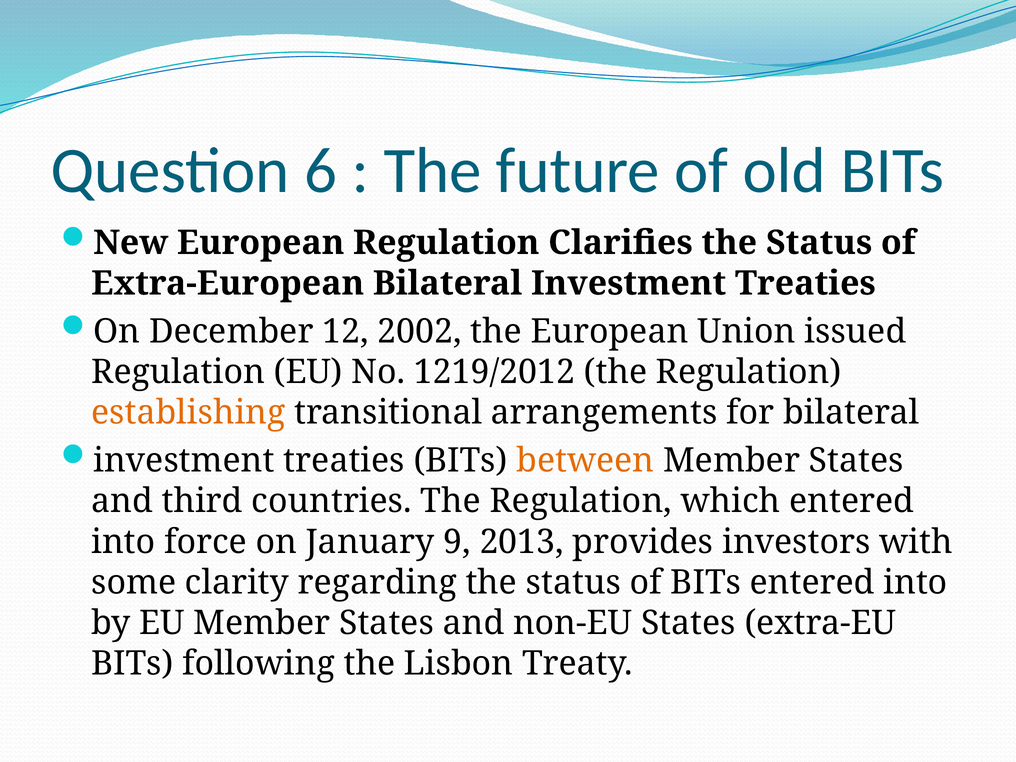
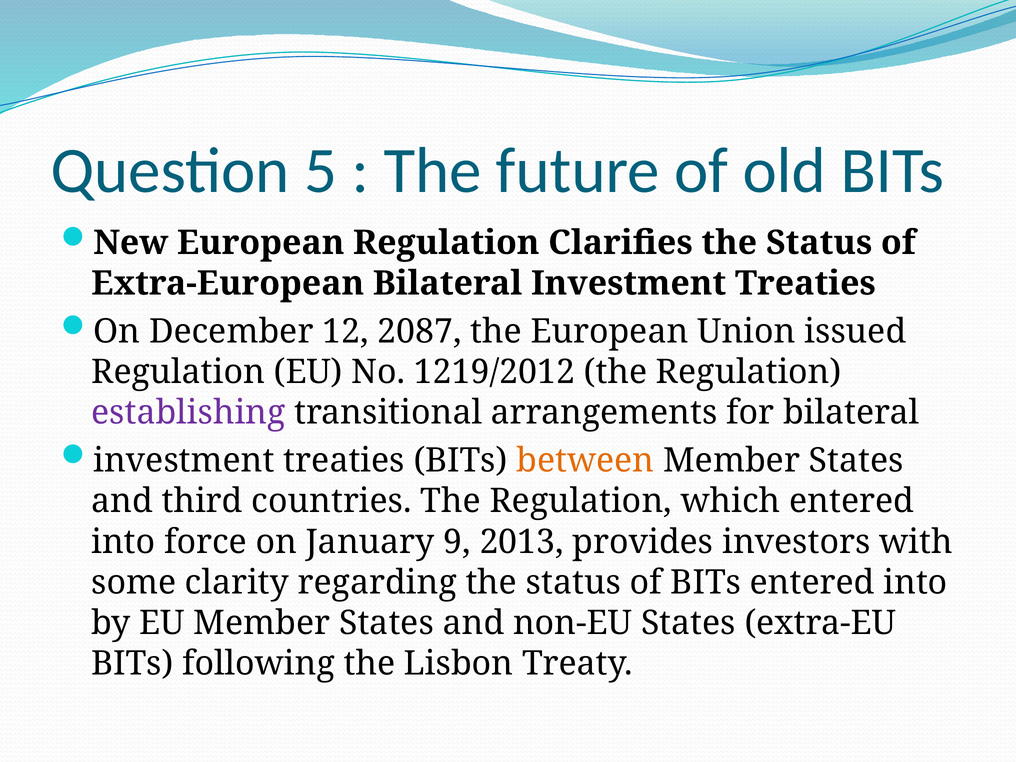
6: 6 -> 5
2002: 2002 -> 2087
establishing colour: orange -> purple
